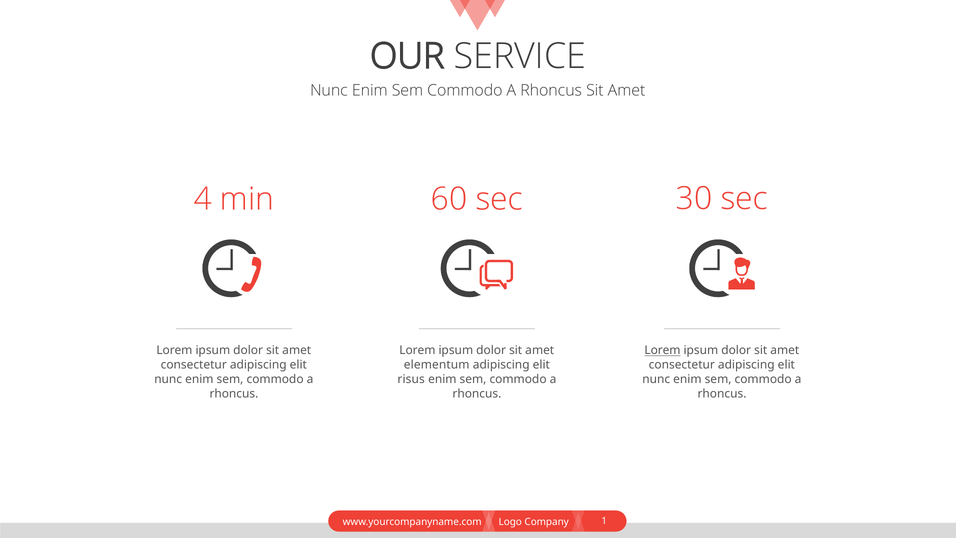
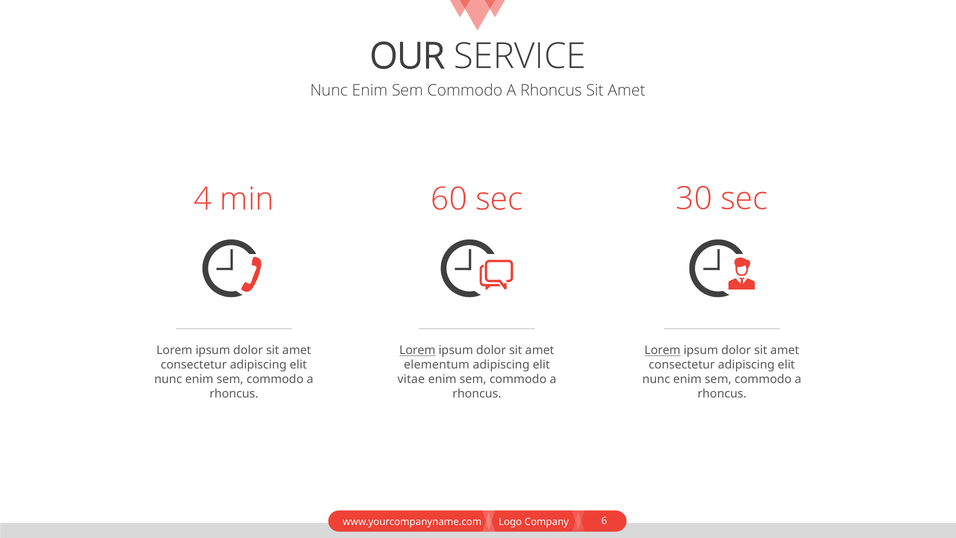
Lorem at (417, 350) underline: none -> present
risus: risus -> vitae
1: 1 -> 6
